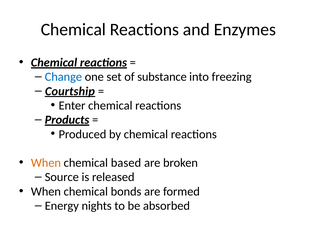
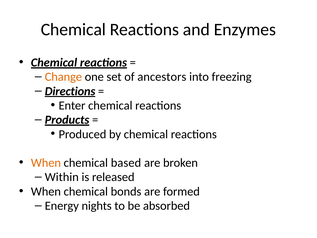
Change colour: blue -> orange
substance: substance -> ancestors
Courtship: Courtship -> Directions
Source: Source -> Within
